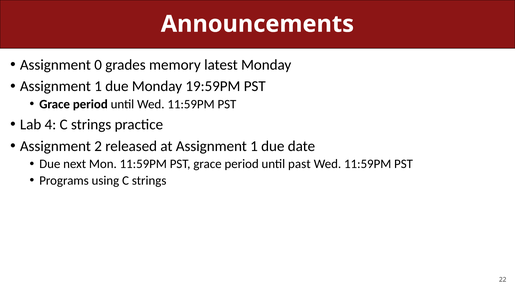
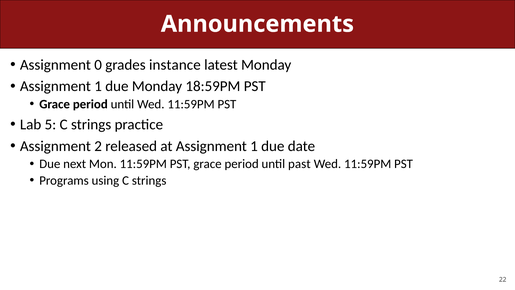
memory: memory -> instance
19:59PM: 19:59PM -> 18:59PM
4: 4 -> 5
